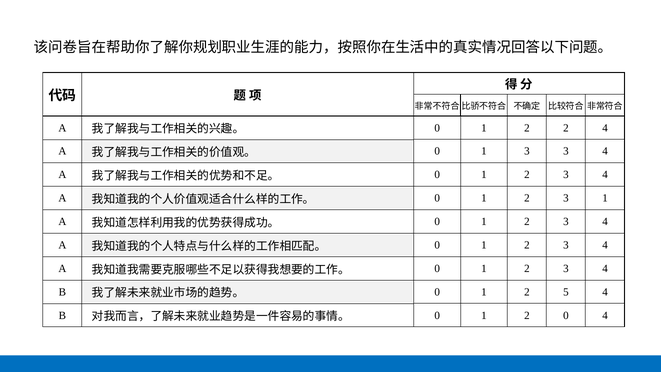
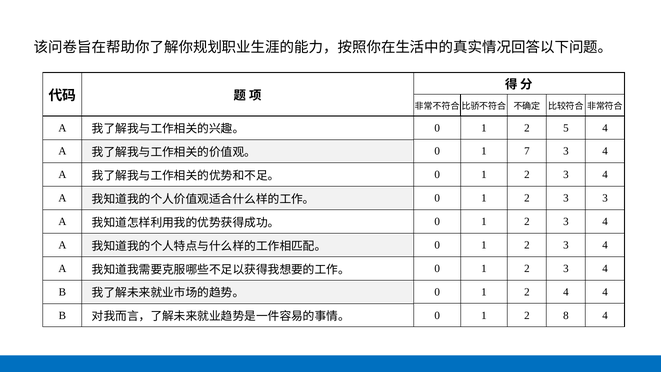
2 2: 2 -> 5
1 3: 3 -> 7
3 1: 1 -> 3
2 5: 5 -> 4
2 0: 0 -> 8
